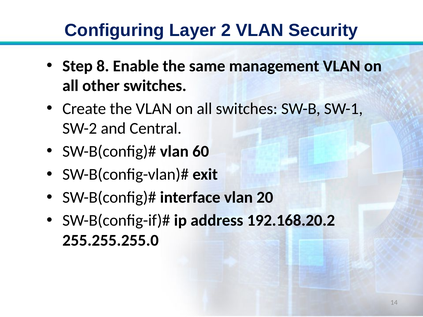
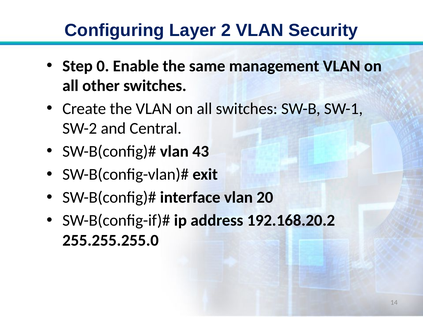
8: 8 -> 0
60: 60 -> 43
